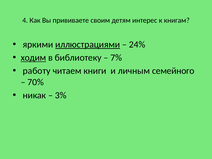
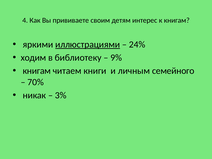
ходим underline: present -> none
7%: 7% -> 9%
работу at (37, 71): работу -> книгам
